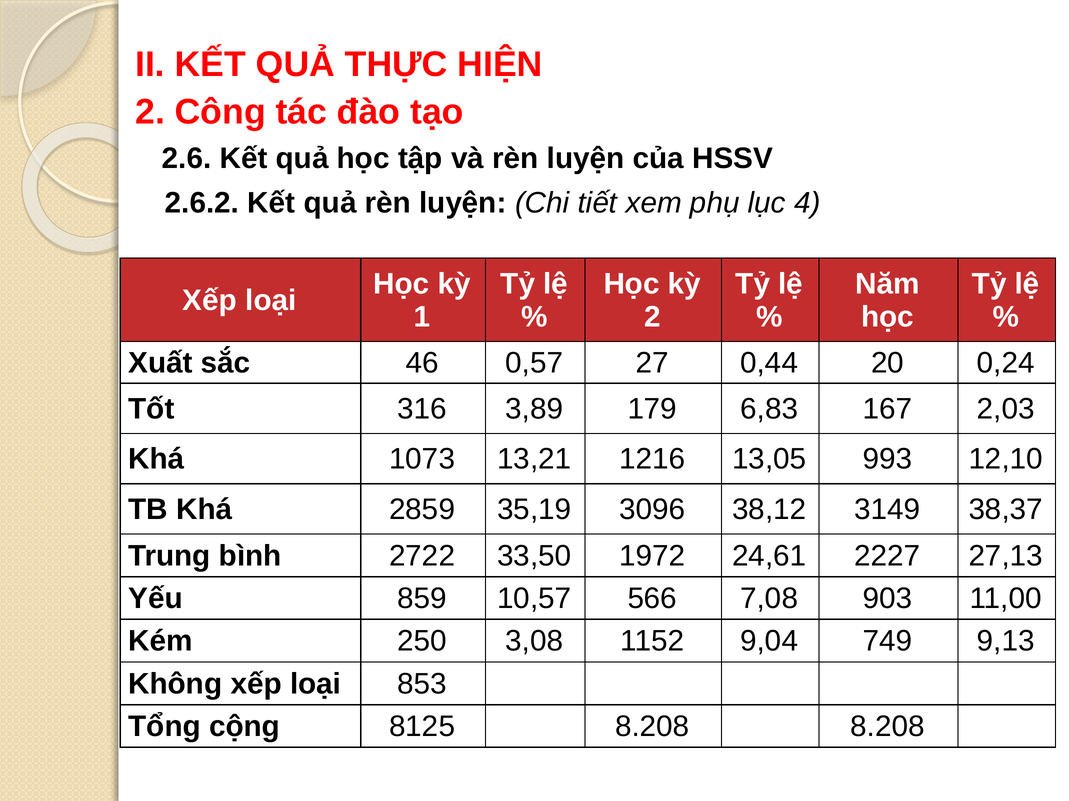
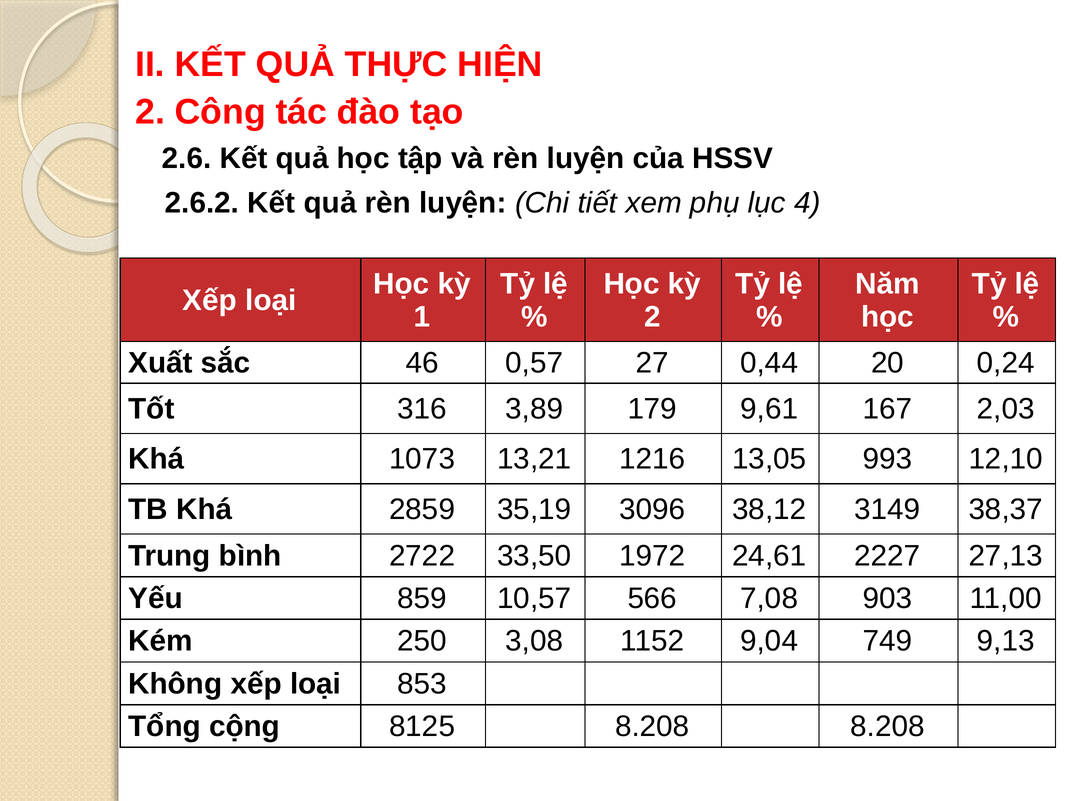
6,83: 6,83 -> 9,61
